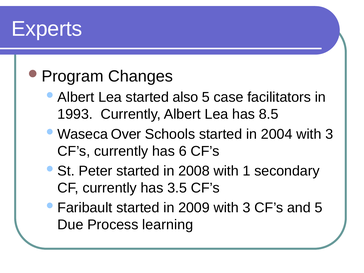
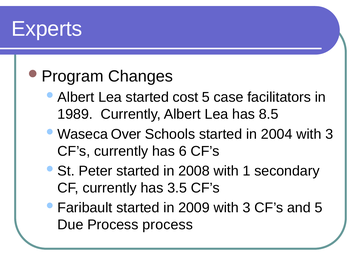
also: also -> cost
1993: 1993 -> 1989
Process learning: learning -> process
